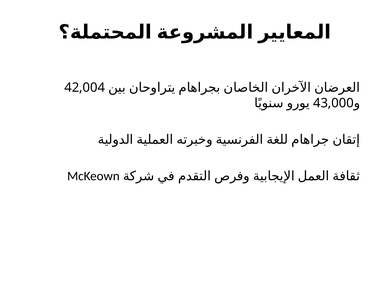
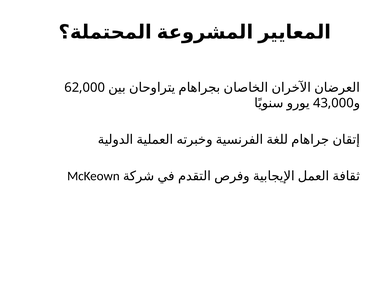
42,004: 42,004 -> 62,000
